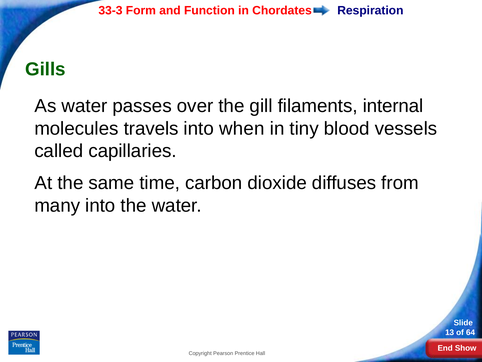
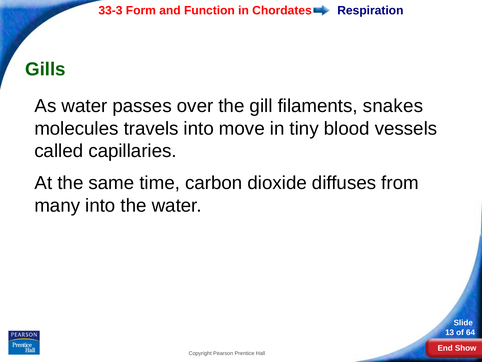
internal: internal -> snakes
when: when -> move
